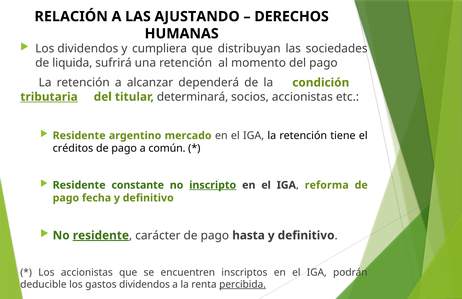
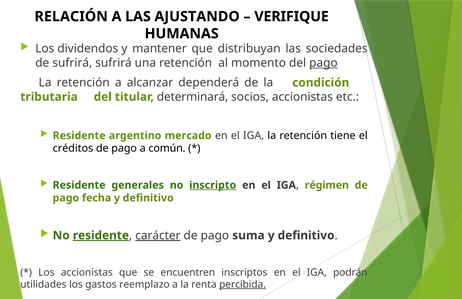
DERECHOS: DERECHOS -> VERIFIQUE
cumpliera: cumpliera -> mantener
de liquida: liquida -> sufrirá
pago at (323, 63) underline: none -> present
tributaria underline: present -> none
constante: constante -> generales
reforma: reforma -> régimen
carácter underline: none -> present
hasta: hasta -> suma
deducible: deducible -> utilidades
gastos dividendos: dividendos -> reemplazo
